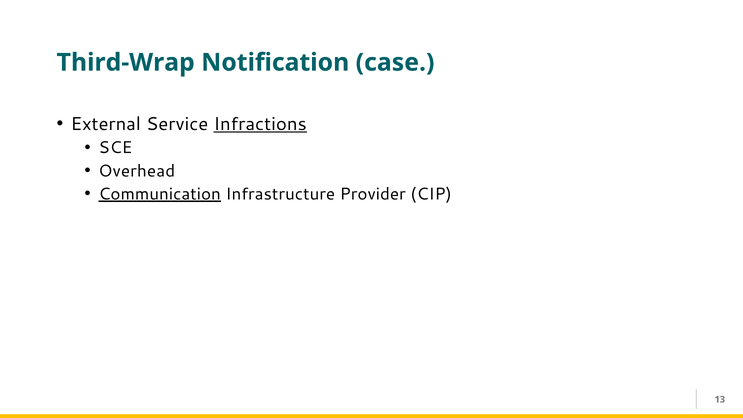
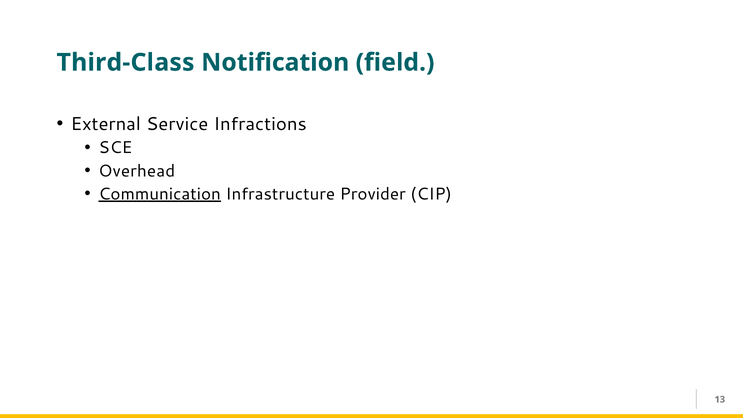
Third-Wrap: Third-Wrap -> Third-Class
case: case -> field
Infractions underline: present -> none
